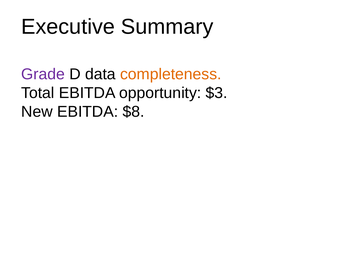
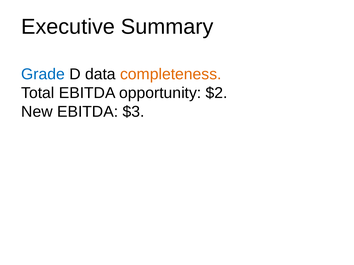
Grade colour: purple -> blue
$3: $3 -> $2
$8: $8 -> $3
